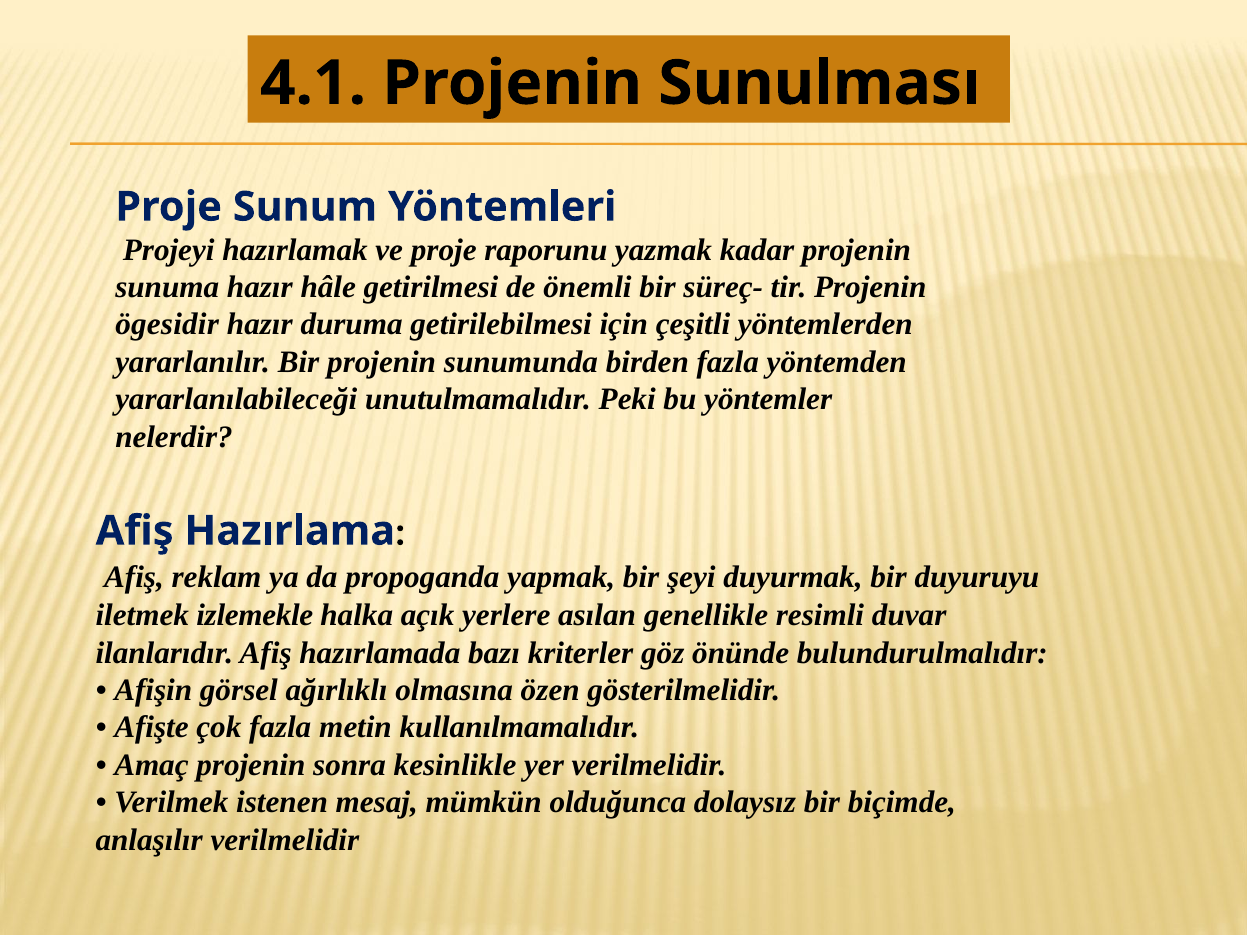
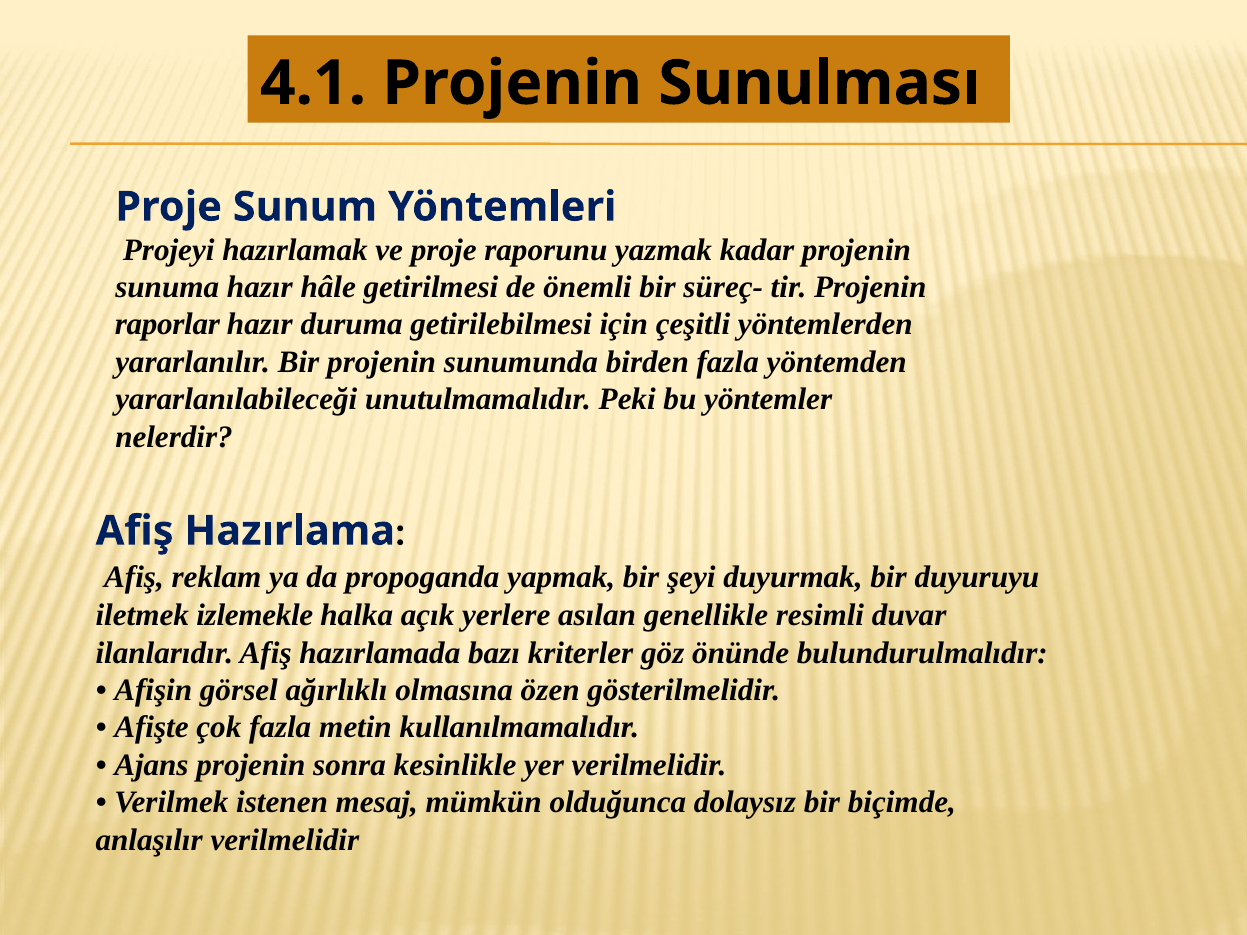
ögesidir: ögesidir -> raporlar
Amaç: Amaç -> Ajans
